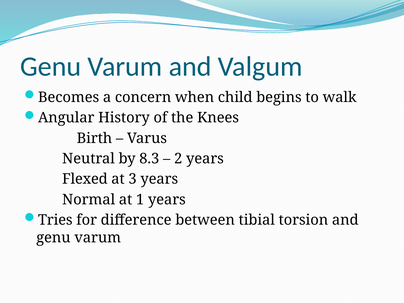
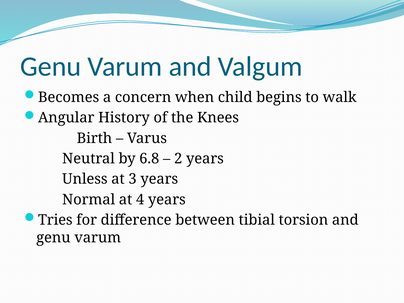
8.3: 8.3 -> 6.8
Flexed: Flexed -> Unless
1: 1 -> 4
